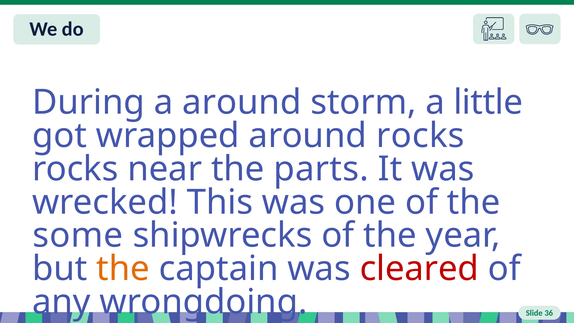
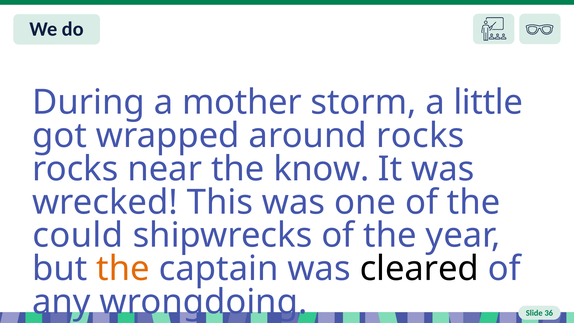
a around: around -> mother
parts: parts -> know
some: some -> could
cleared colour: red -> black
